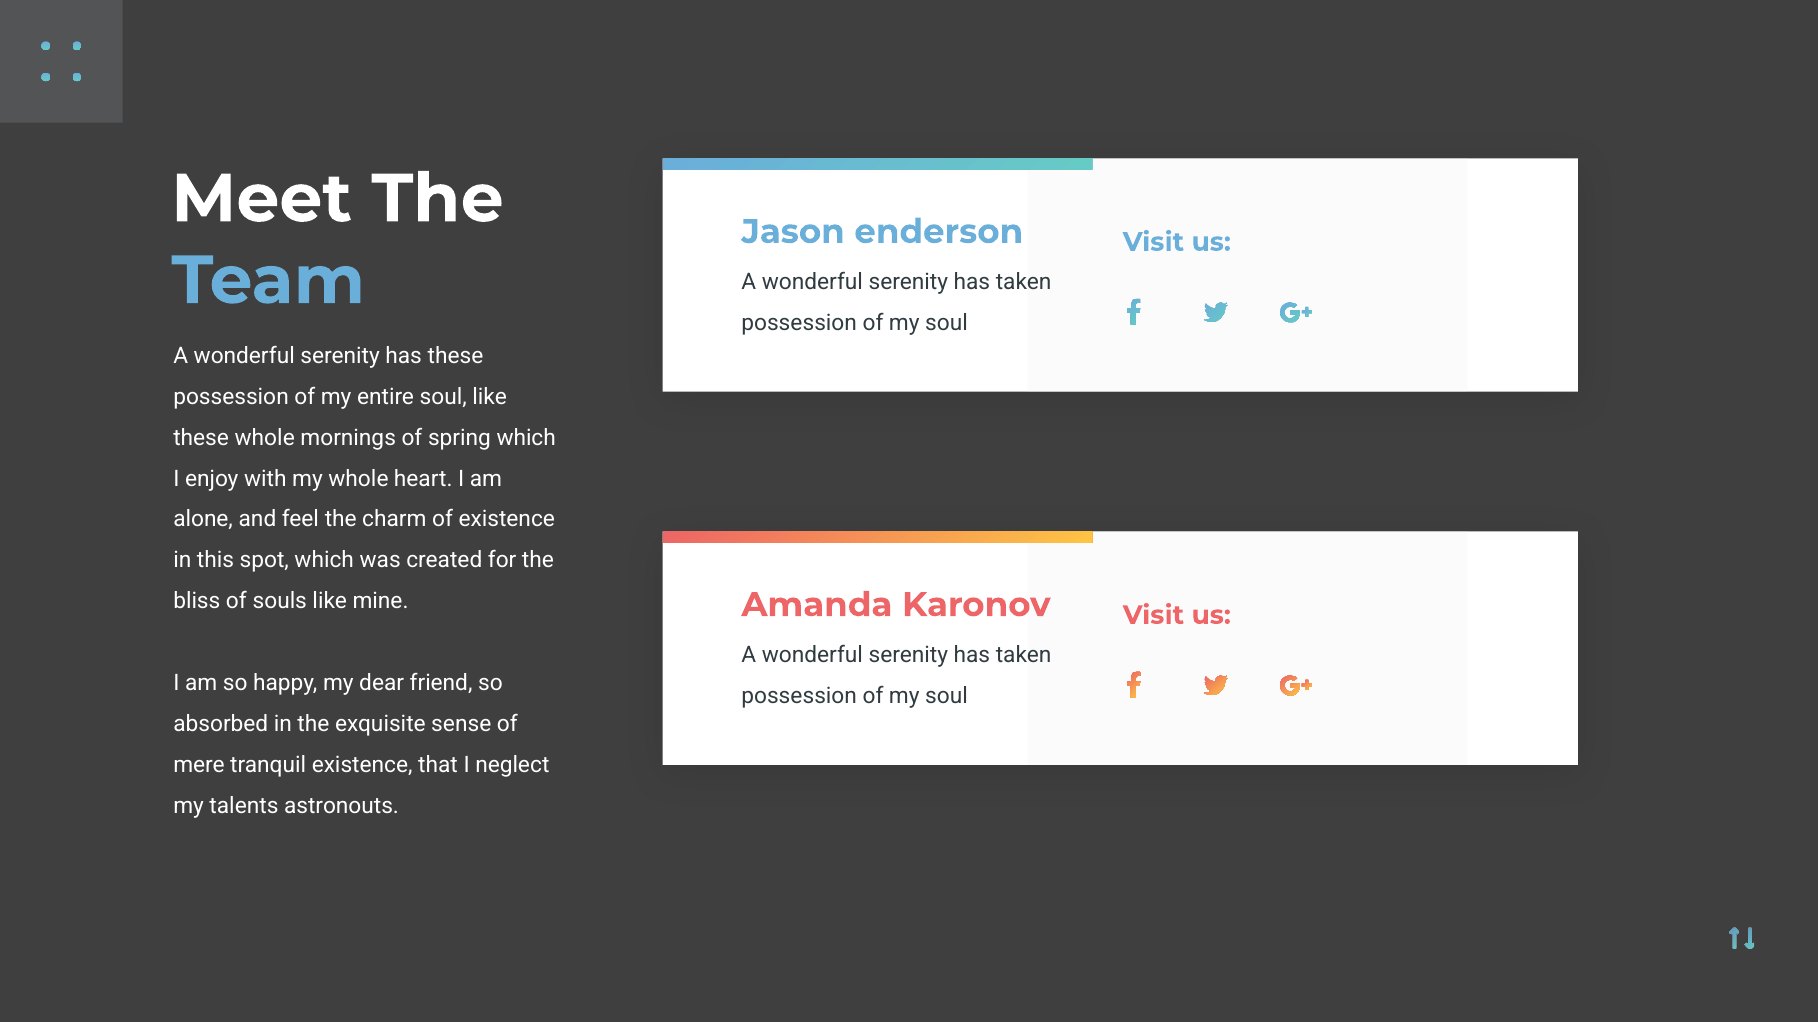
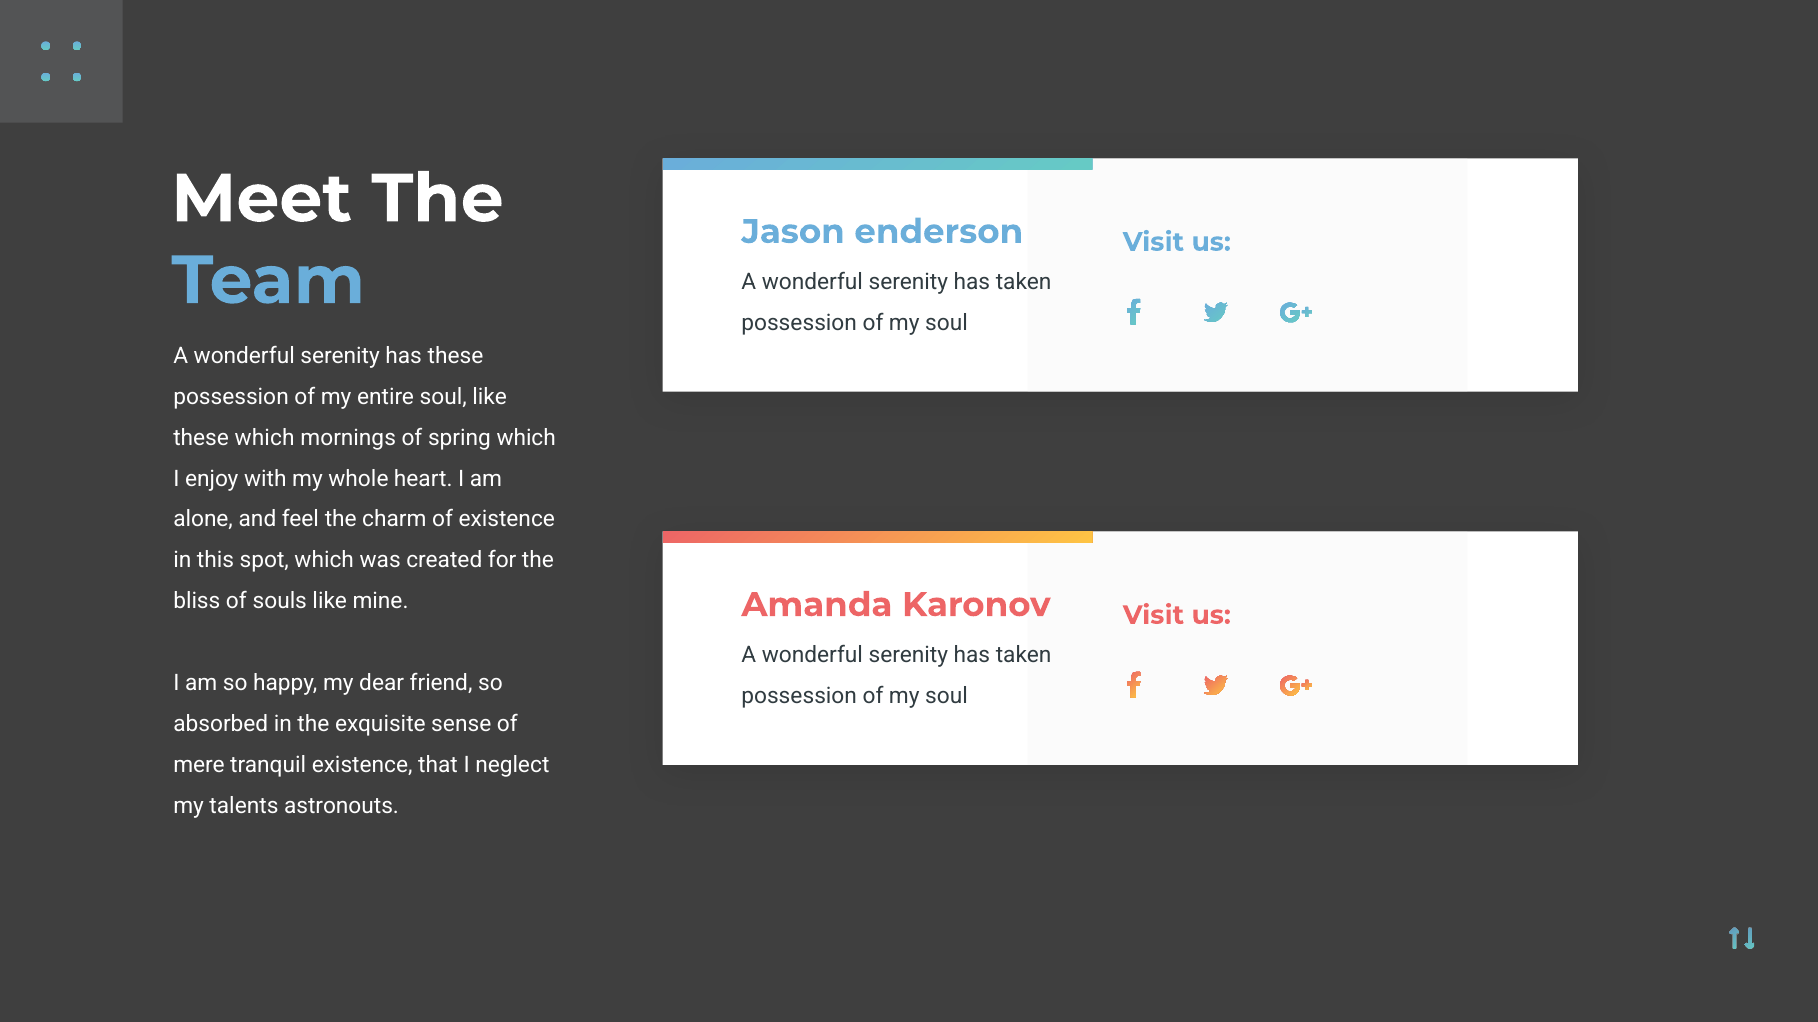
these whole: whole -> which
